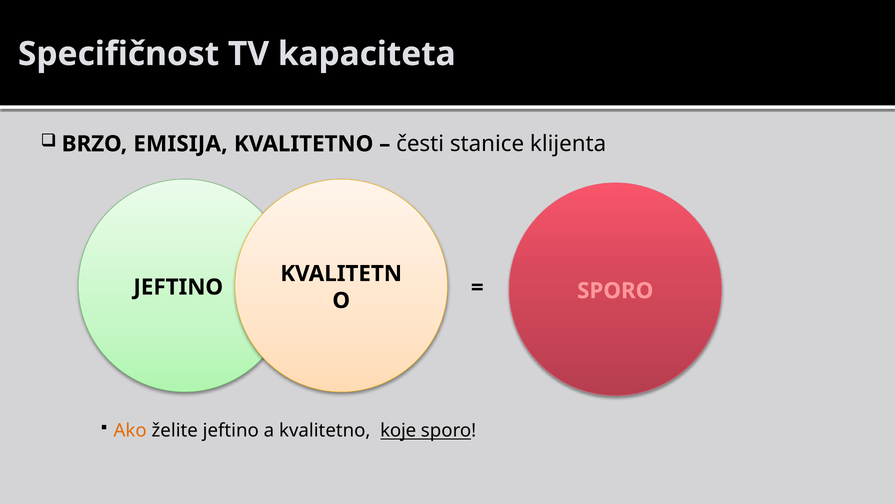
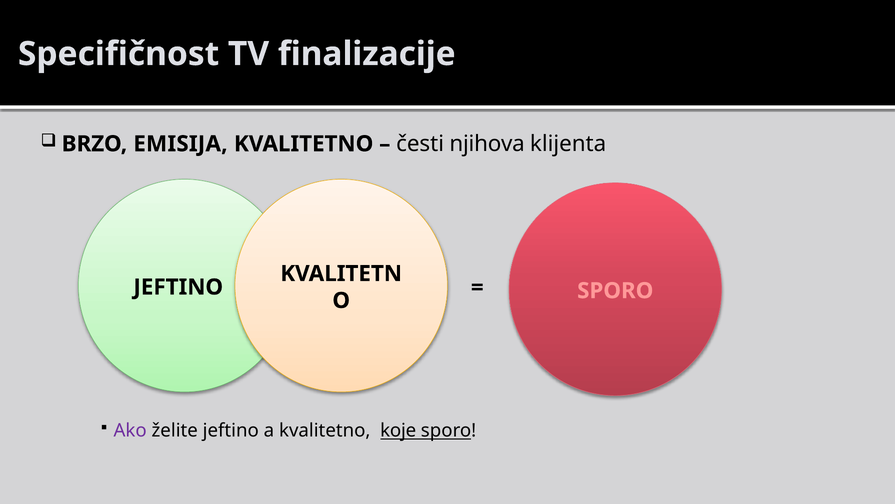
kapaciteta: kapaciteta -> finalizacije
stanice: stanice -> njihova
Ako colour: orange -> purple
